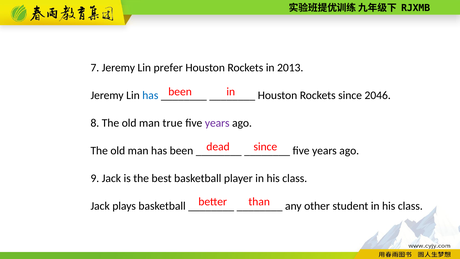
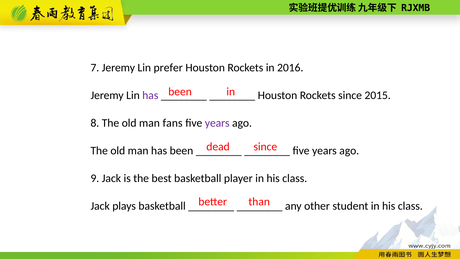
2013: 2013 -> 2016
has at (150, 95) colour: blue -> purple
2046: 2046 -> 2015
true: true -> fans
